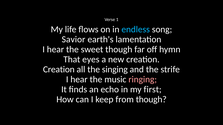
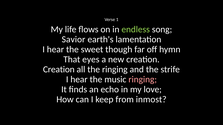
endless colour: light blue -> light green
the singing: singing -> ringing
first: first -> love
from though: though -> inmost
